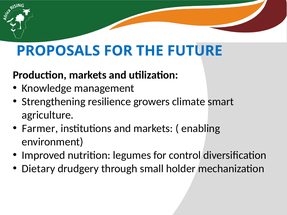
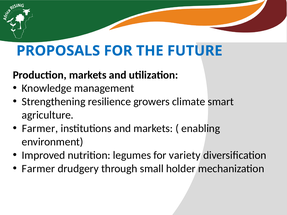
control: control -> variety
Dietary at (38, 169): Dietary -> Farmer
